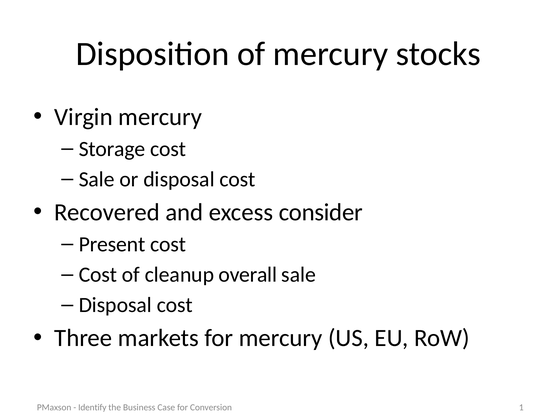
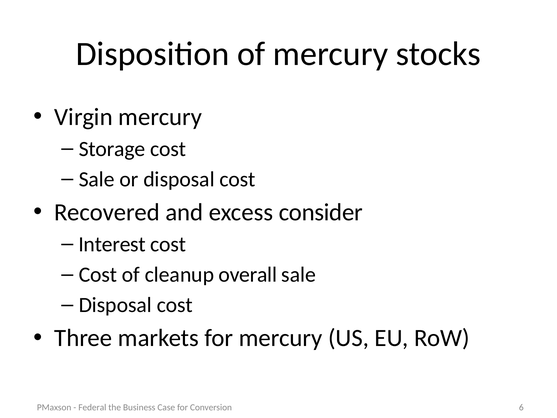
Present: Present -> Interest
Identify: Identify -> Federal
1: 1 -> 6
